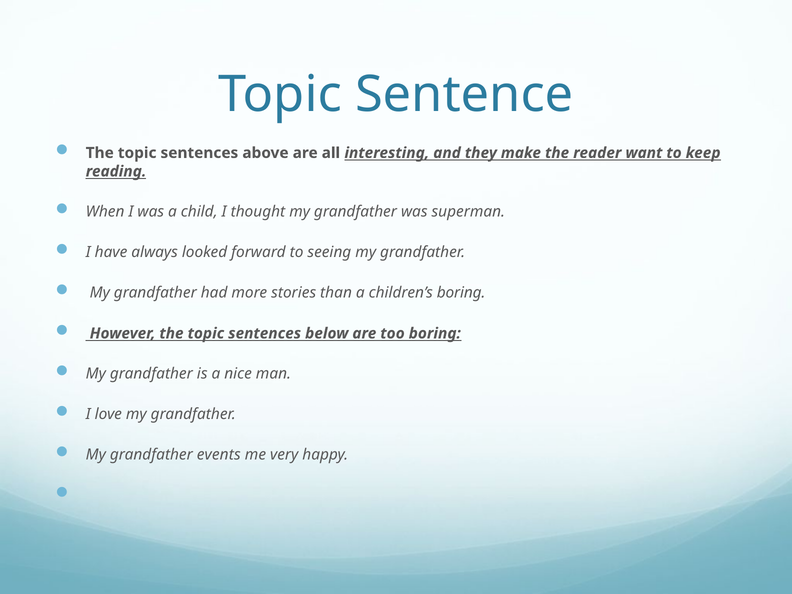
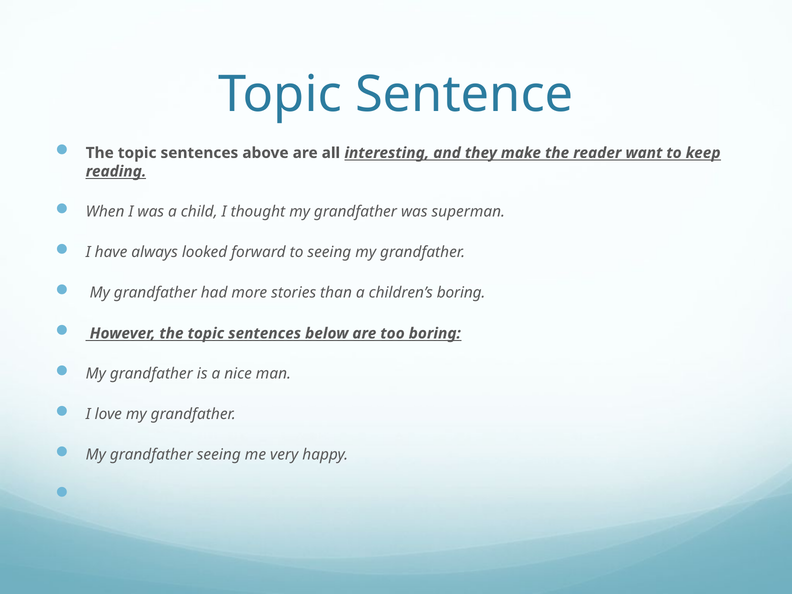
grandfather events: events -> seeing
